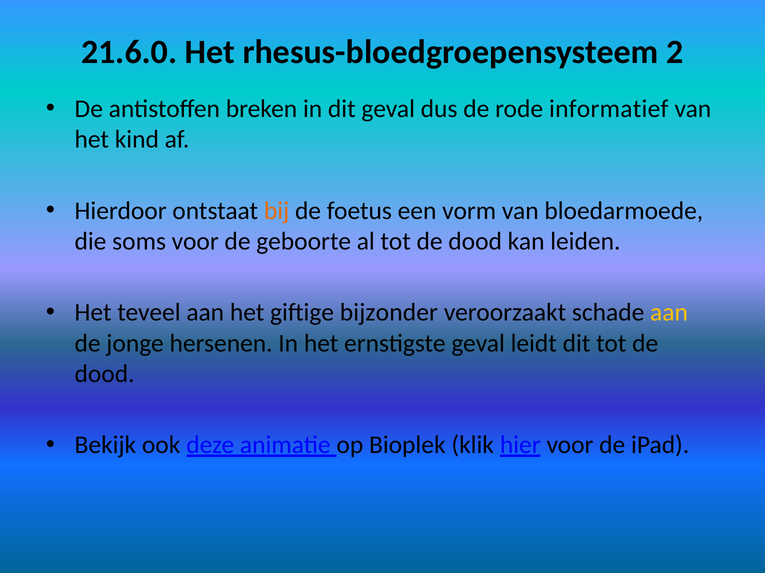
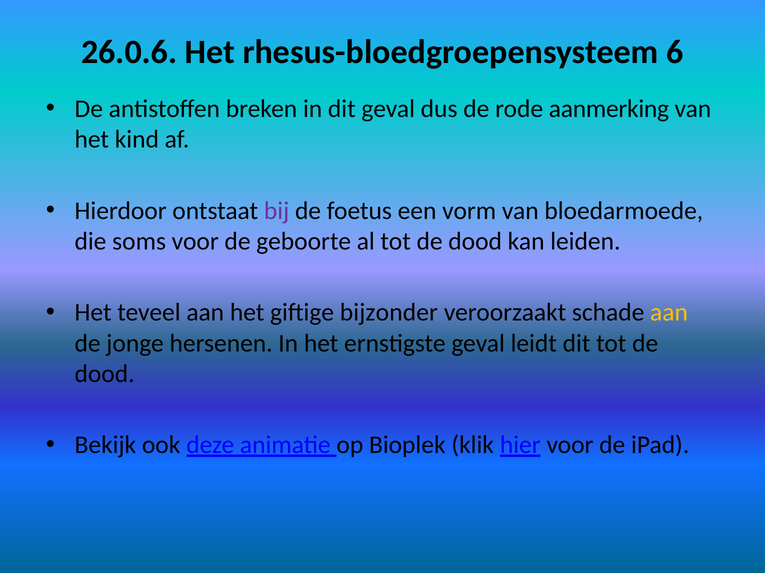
21.6.0: 21.6.0 -> 26.0.6
2: 2 -> 6
informatief: informatief -> aanmerking
bij colour: orange -> purple
